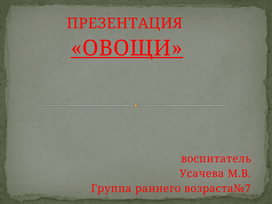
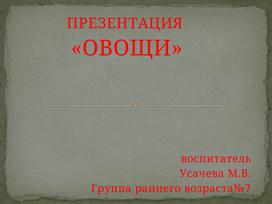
ОВОЩИ underline: present -> none
